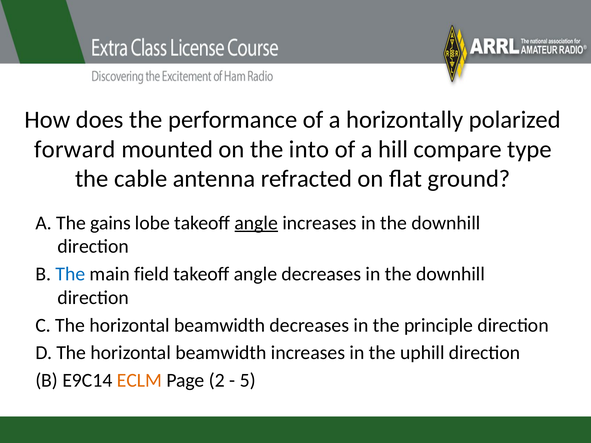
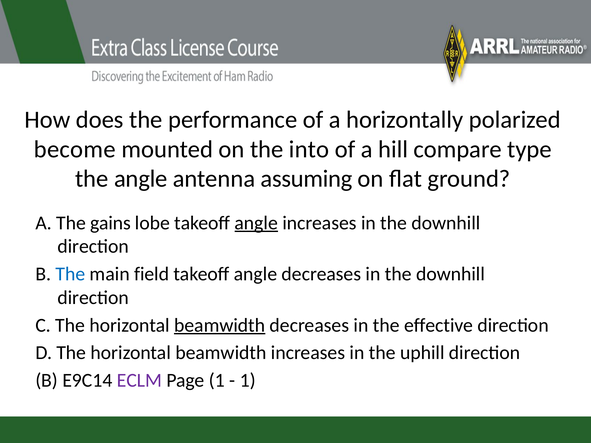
forward: forward -> become
the cable: cable -> angle
refracted: refracted -> assuming
beamwidth at (220, 325) underline: none -> present
principle: principle -> effective
ECLM colour: orange -> purple
Page 2: 2 -> 1
5 at (248, 381): 5 -> 1
